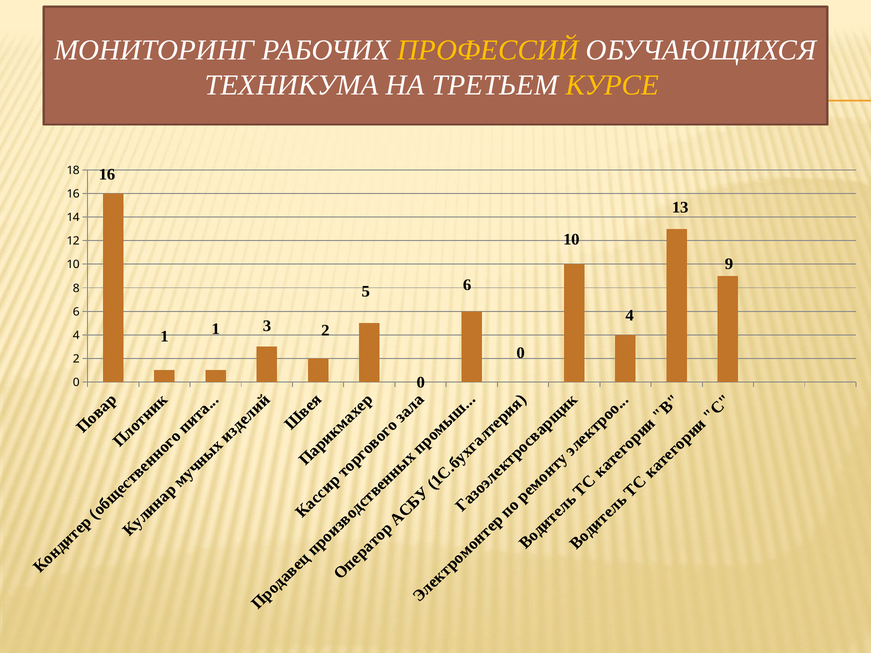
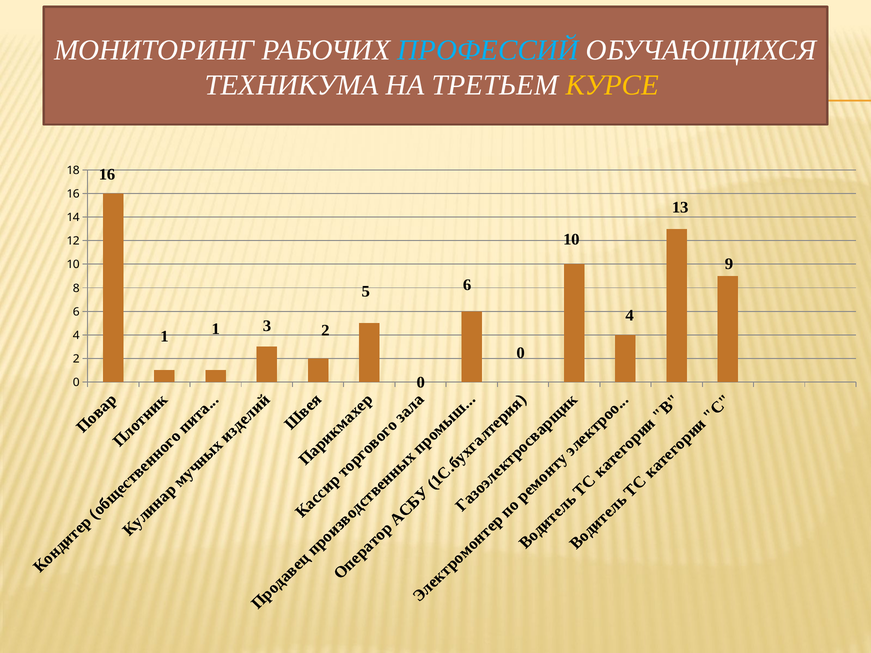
ПРОФЕССИЙ colour: yellow -> light blue
